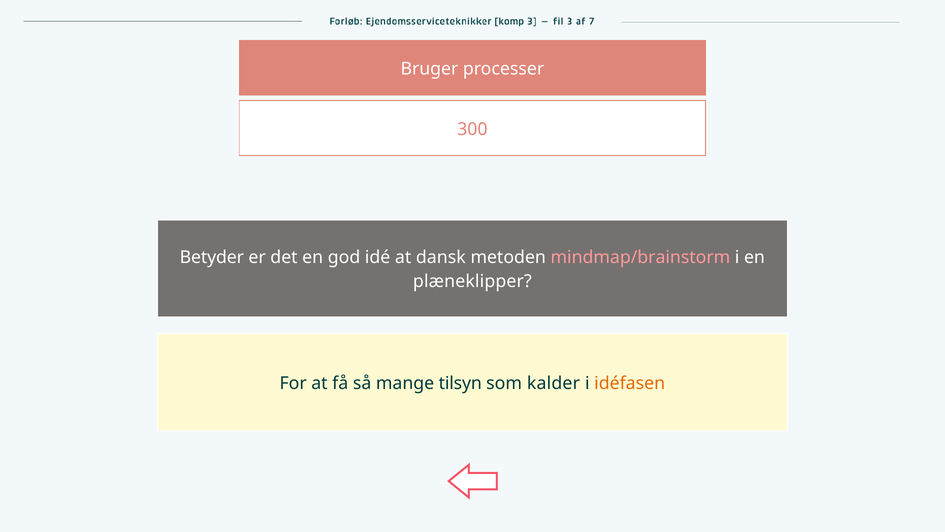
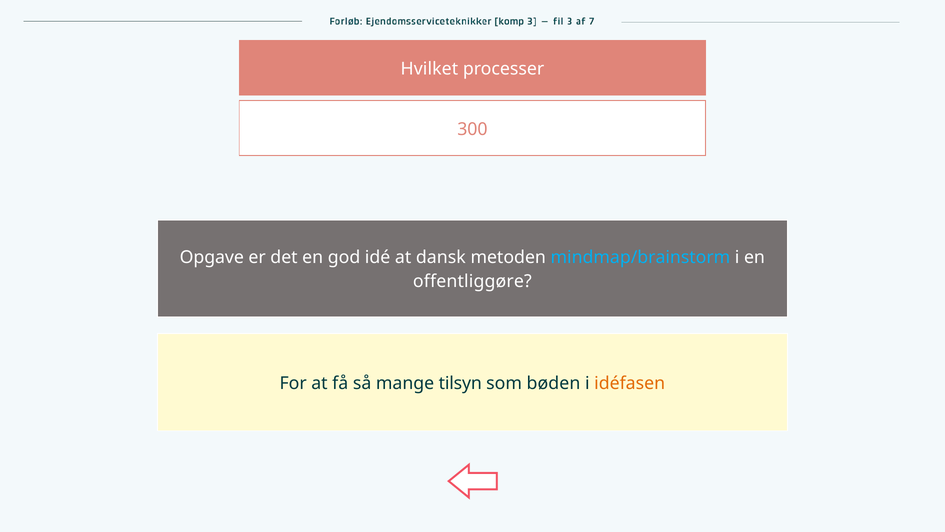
Bruger: Bruger -> Hvilket
Betyder: Betyder -> Opgave
mindmap/brainstorm colour: pink -> light blue
plæneklipper: plæneklipper -> offentliggøre
kalder: kalder -> bøden
